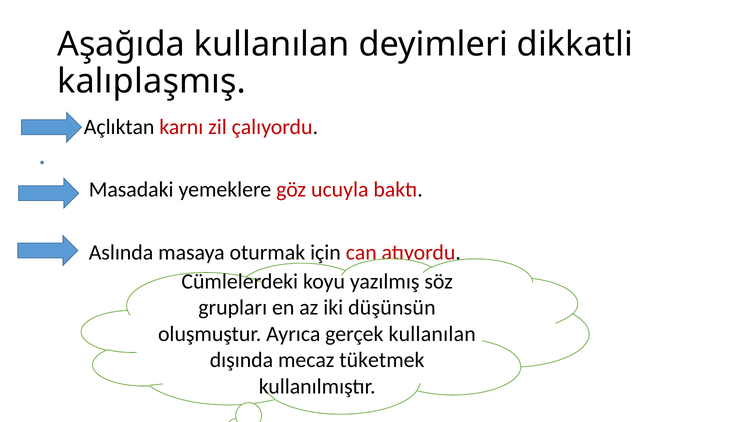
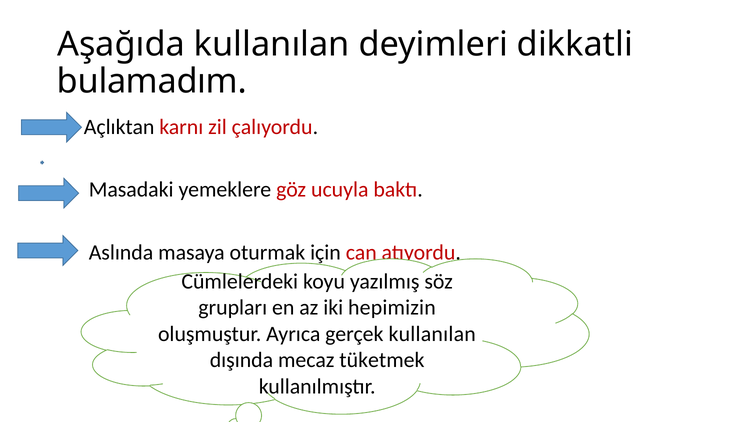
kalıplaşmış: kalıplaşmış -> bulamadım
düşünsün: düşünsün -> hepimizin
